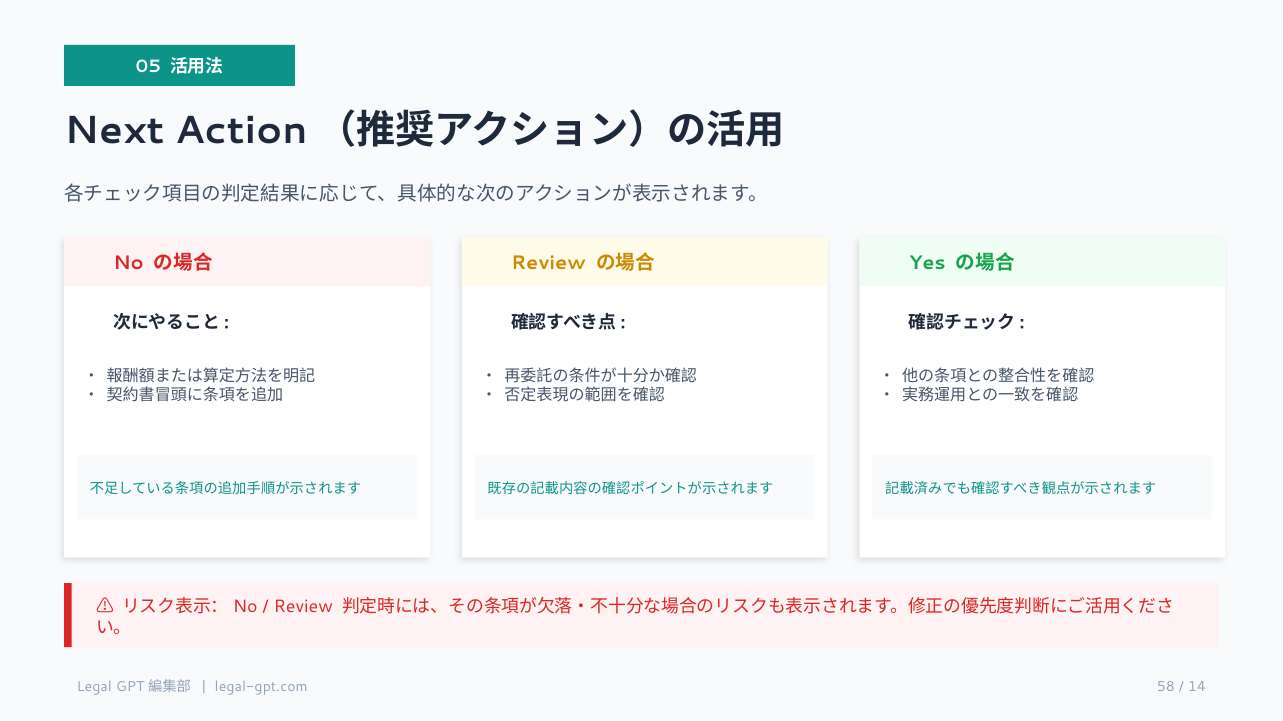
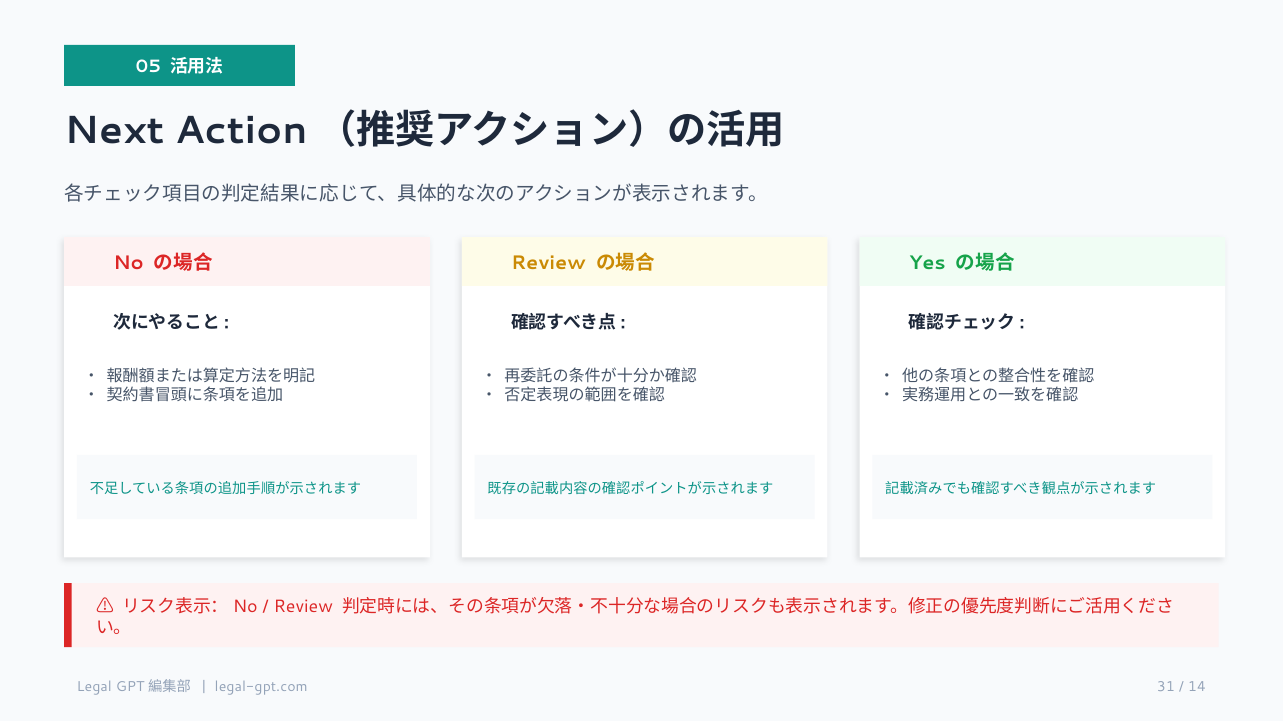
58: 58 -> 31
